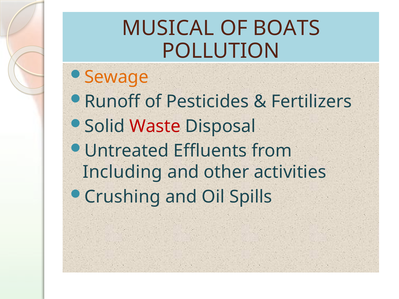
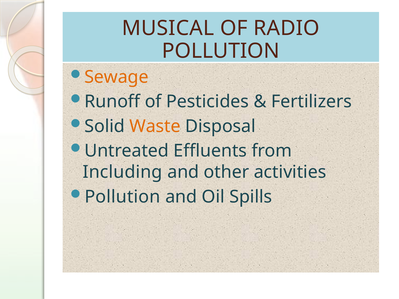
BOATS: BOATS -> RADIO
Waste colour: red -> orange
Crushing at (122, 197): Crushing -> Pollution
